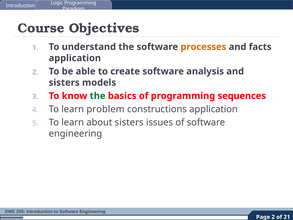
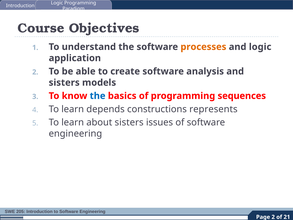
and facts: facts -> logic
the at (98, 96) colour: green -> blue
problem: problem -> depends
constructions application: application -> represents
